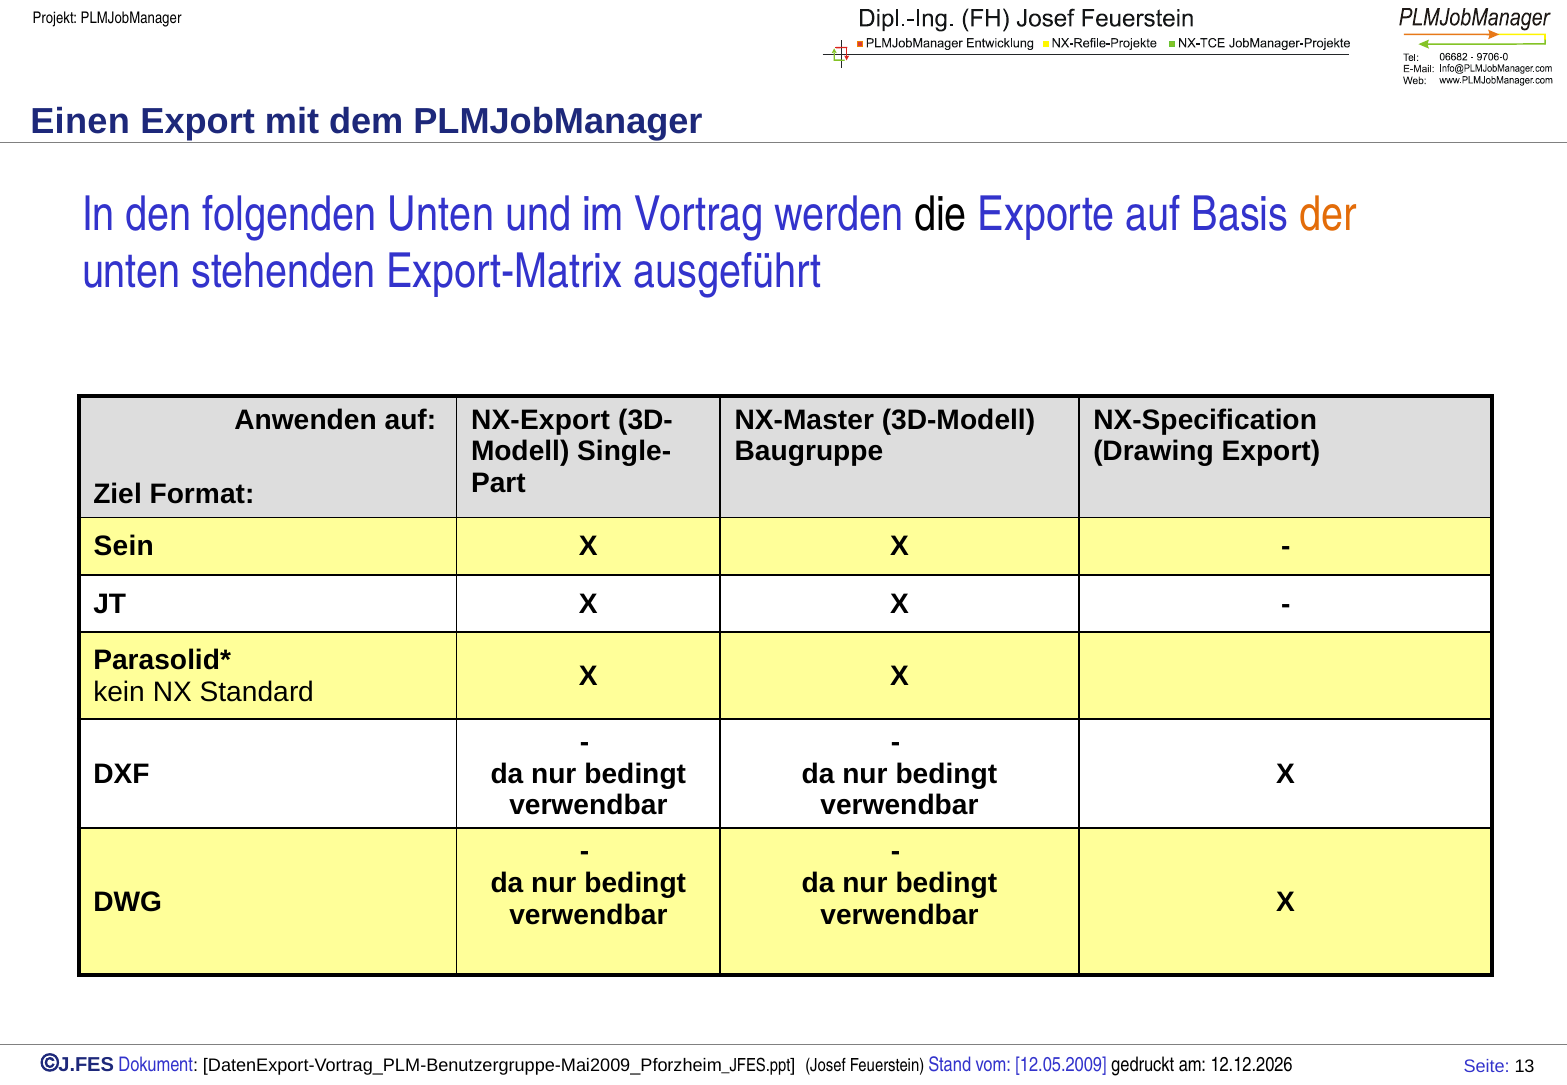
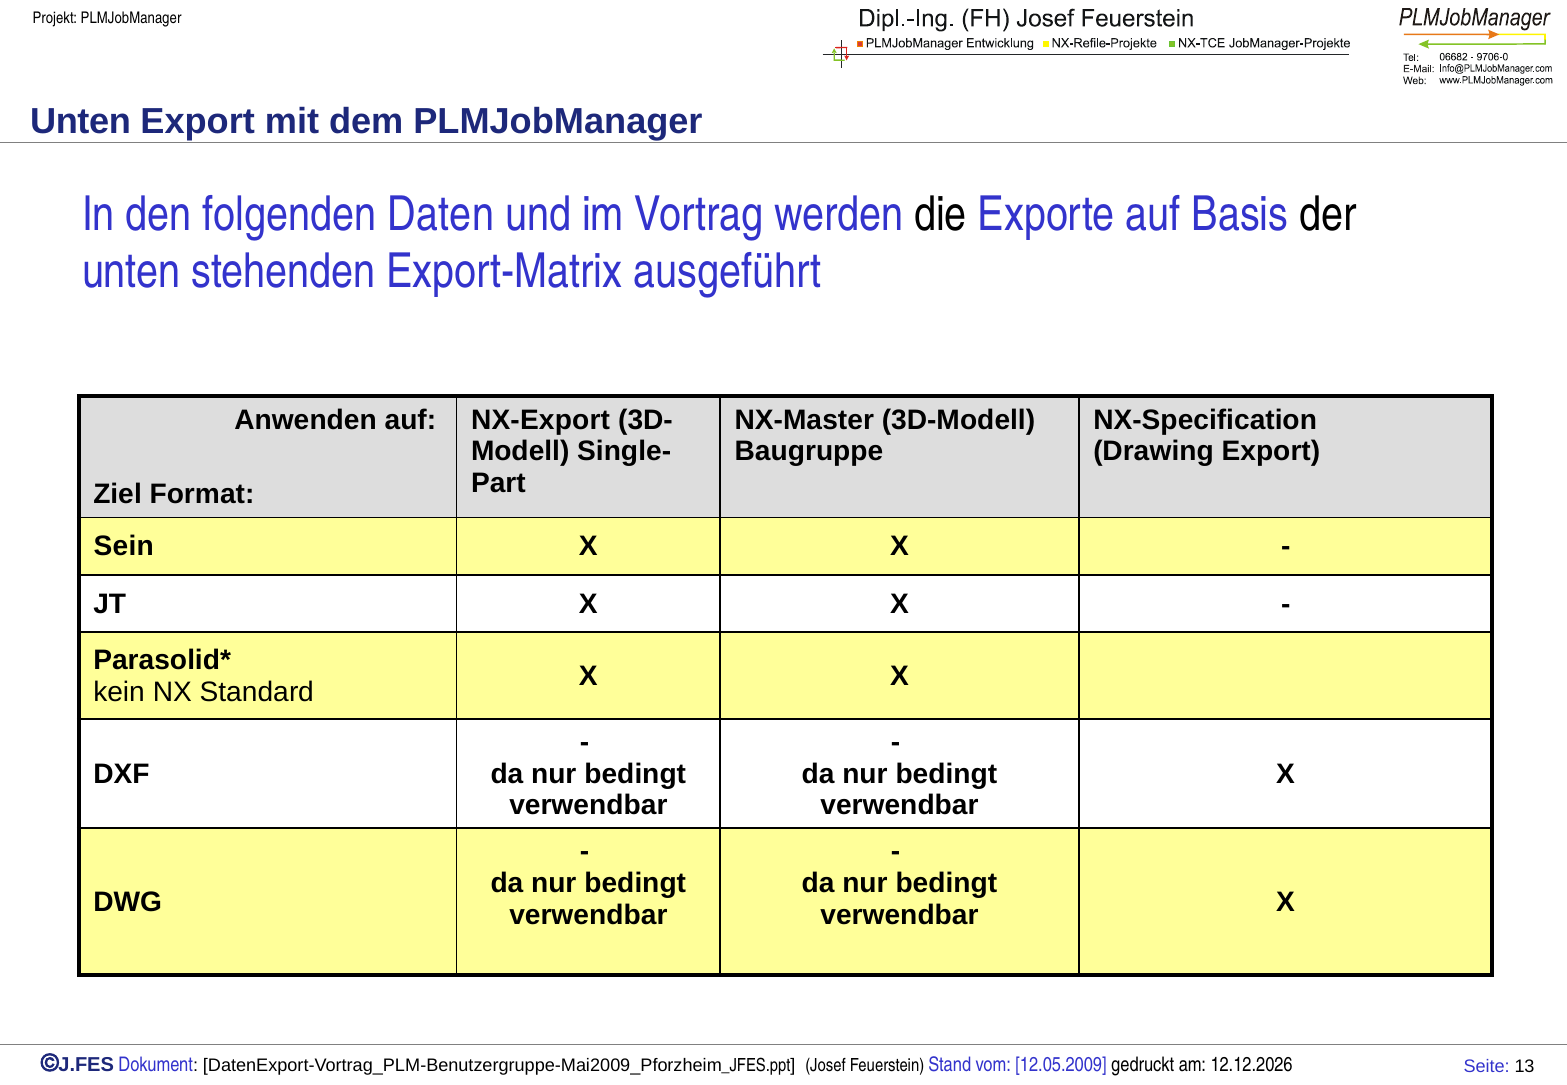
Einen at (80, 122): Einen -> Unten
folgenden Unten: Unten -> Daten
der colour: orange -> black
